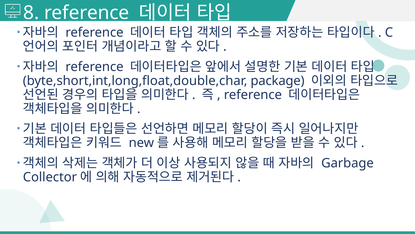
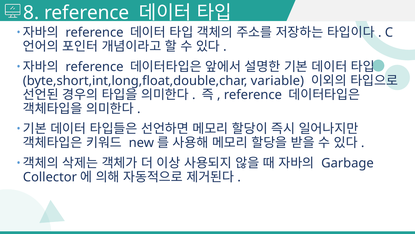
package: package -> variable
